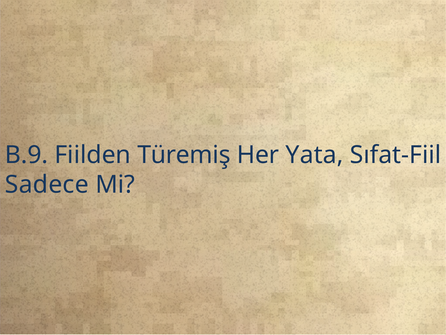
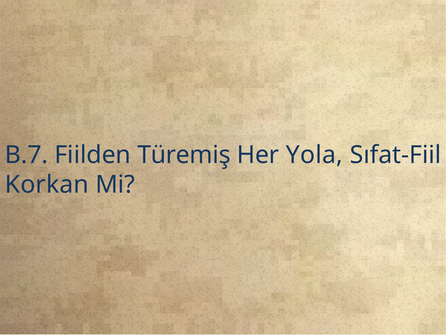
B.9: B.9 -> B.7
Yata: Yata -> Yola
Sadece: Sadece -> Korkan
